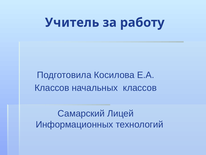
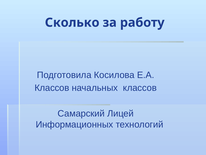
Учитель: Учитель -> Сколько
